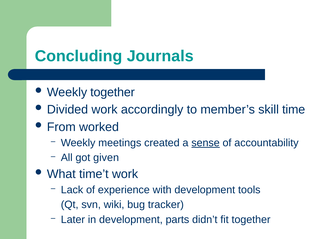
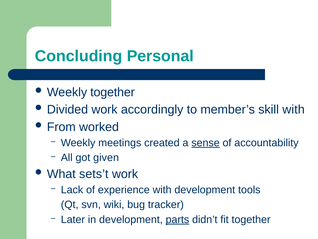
Journals: Journals -> Personal
skill time: time -> with
time’t: time’t -> sets’t
parts underline: none -> present
